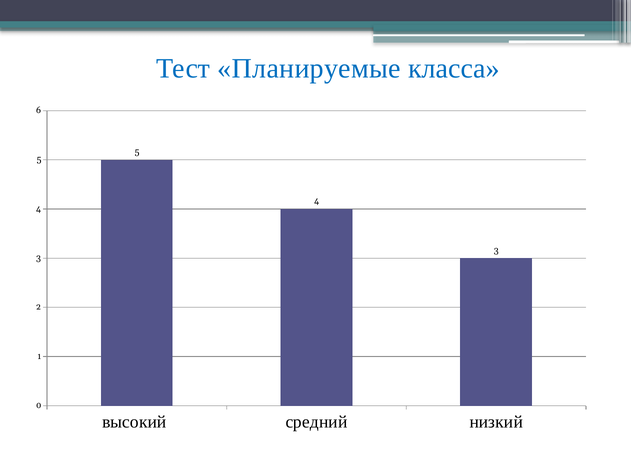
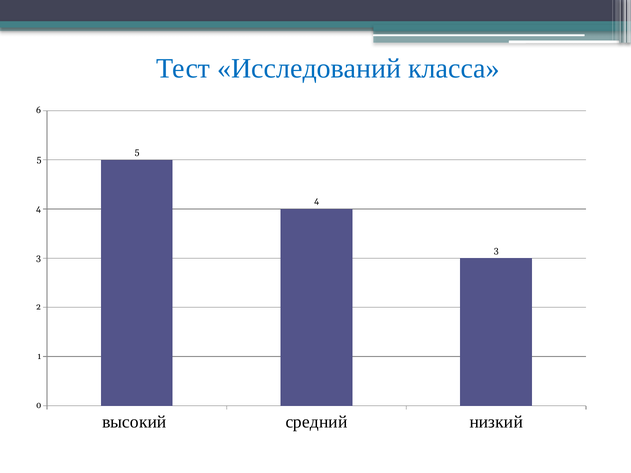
Планируемые: Планируемые -> Исследований
